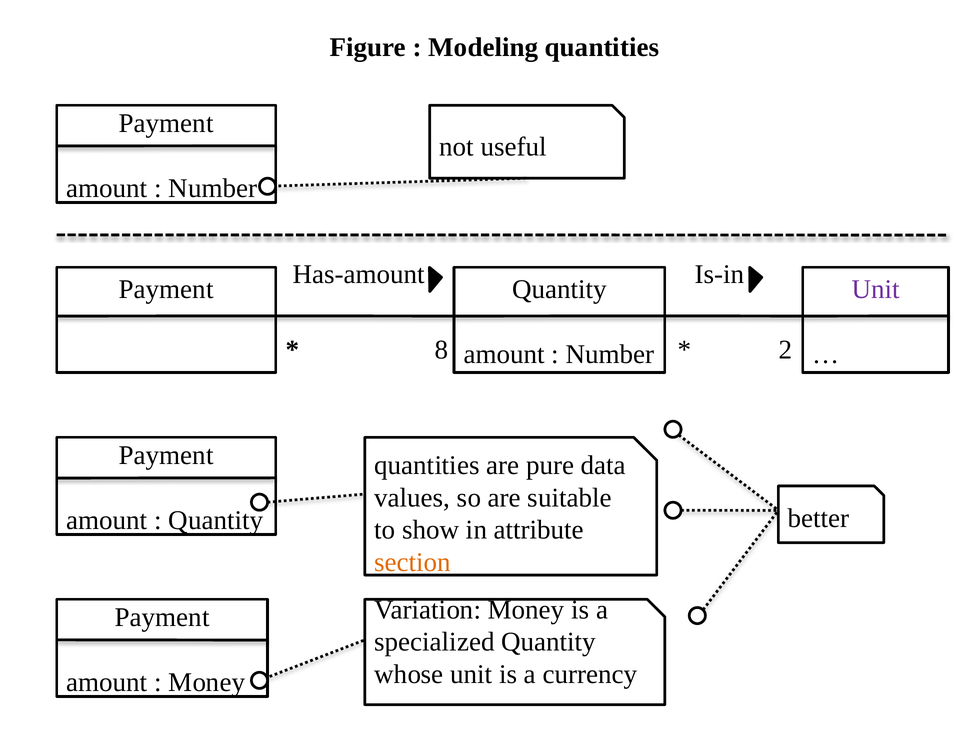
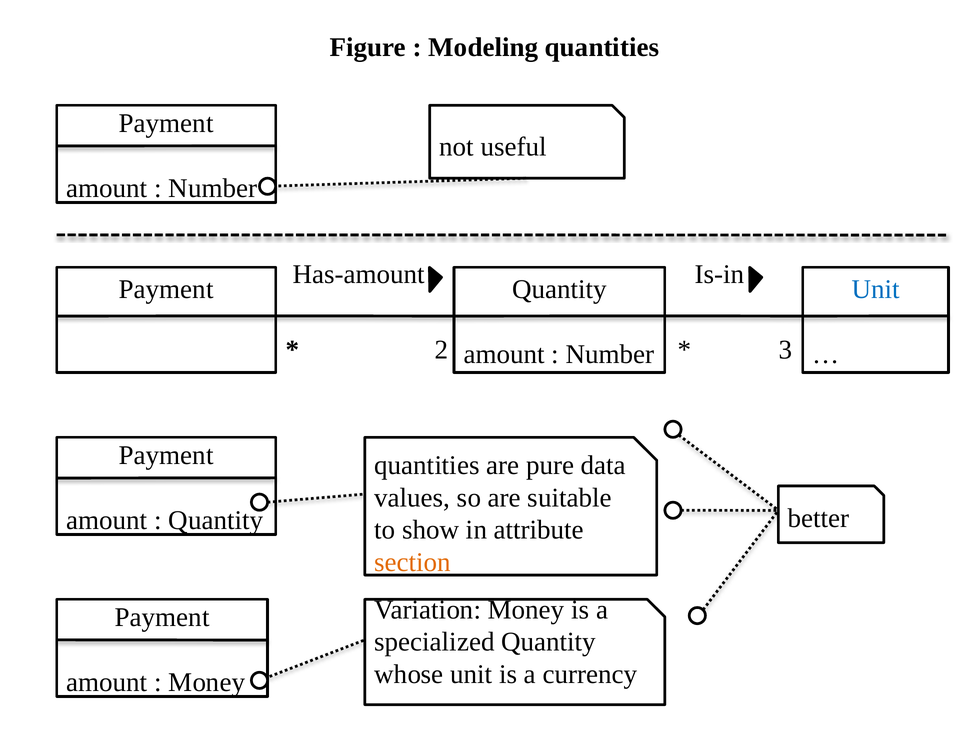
Unit at (876, 290) colour: purple -> blue
8: 8 -> 2
2: 2 -> 3
